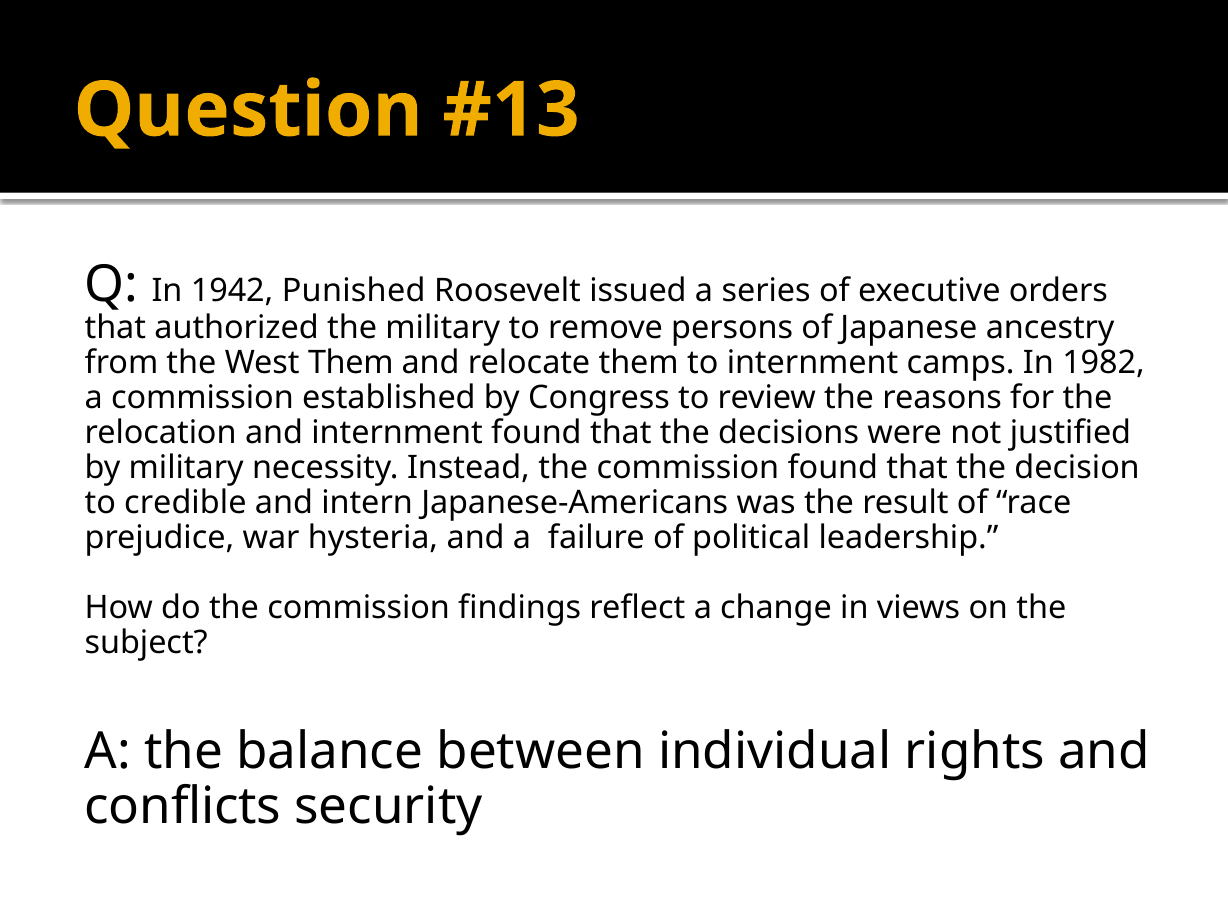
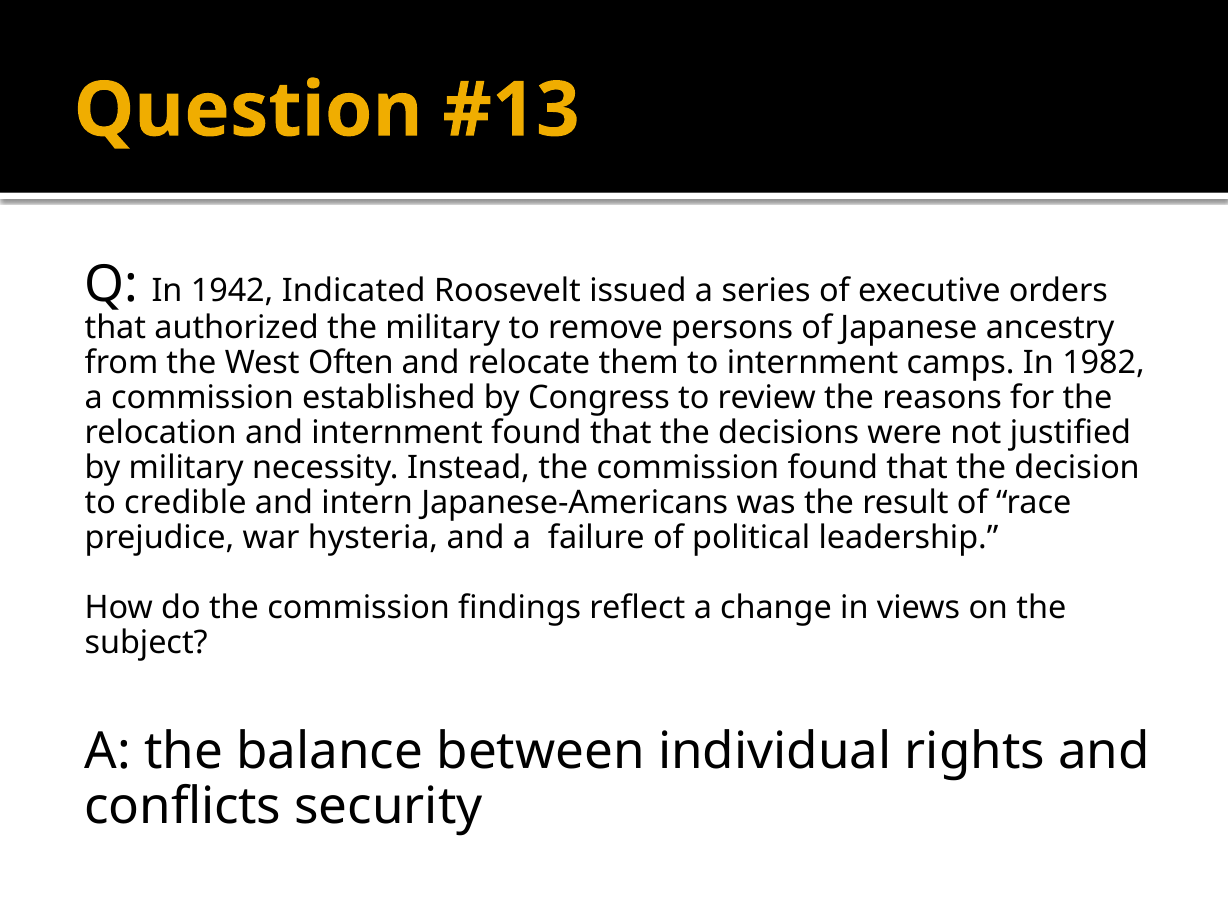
Punished: Punished -> Indicated
West Them: Them -> Often
